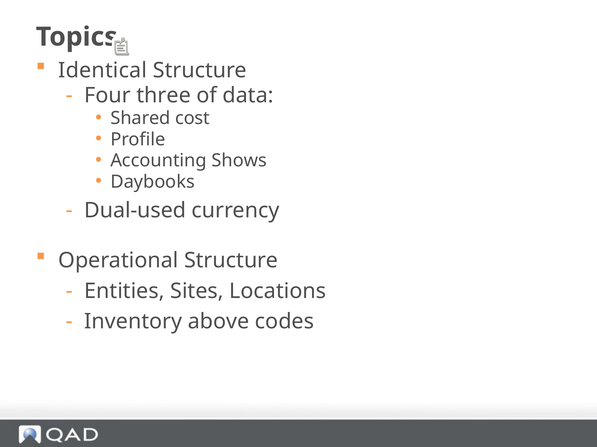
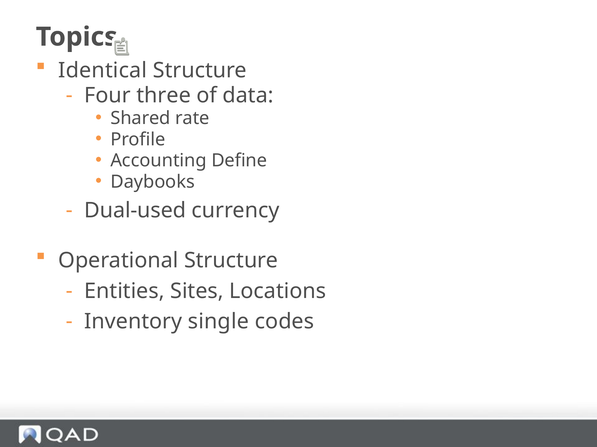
cost: cost -> rate
Shows: Shows -> Define
above: above -> single
